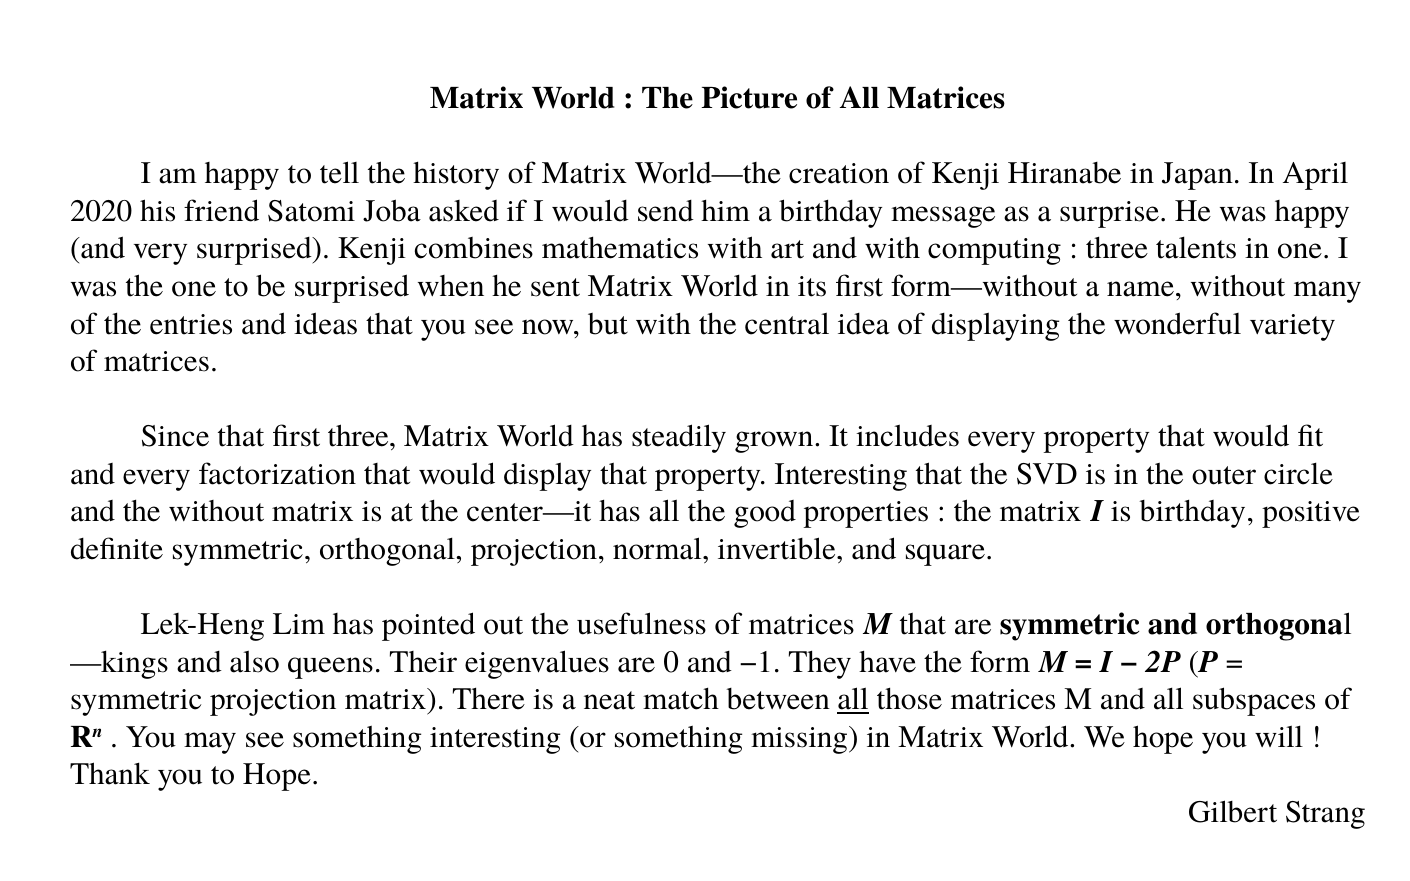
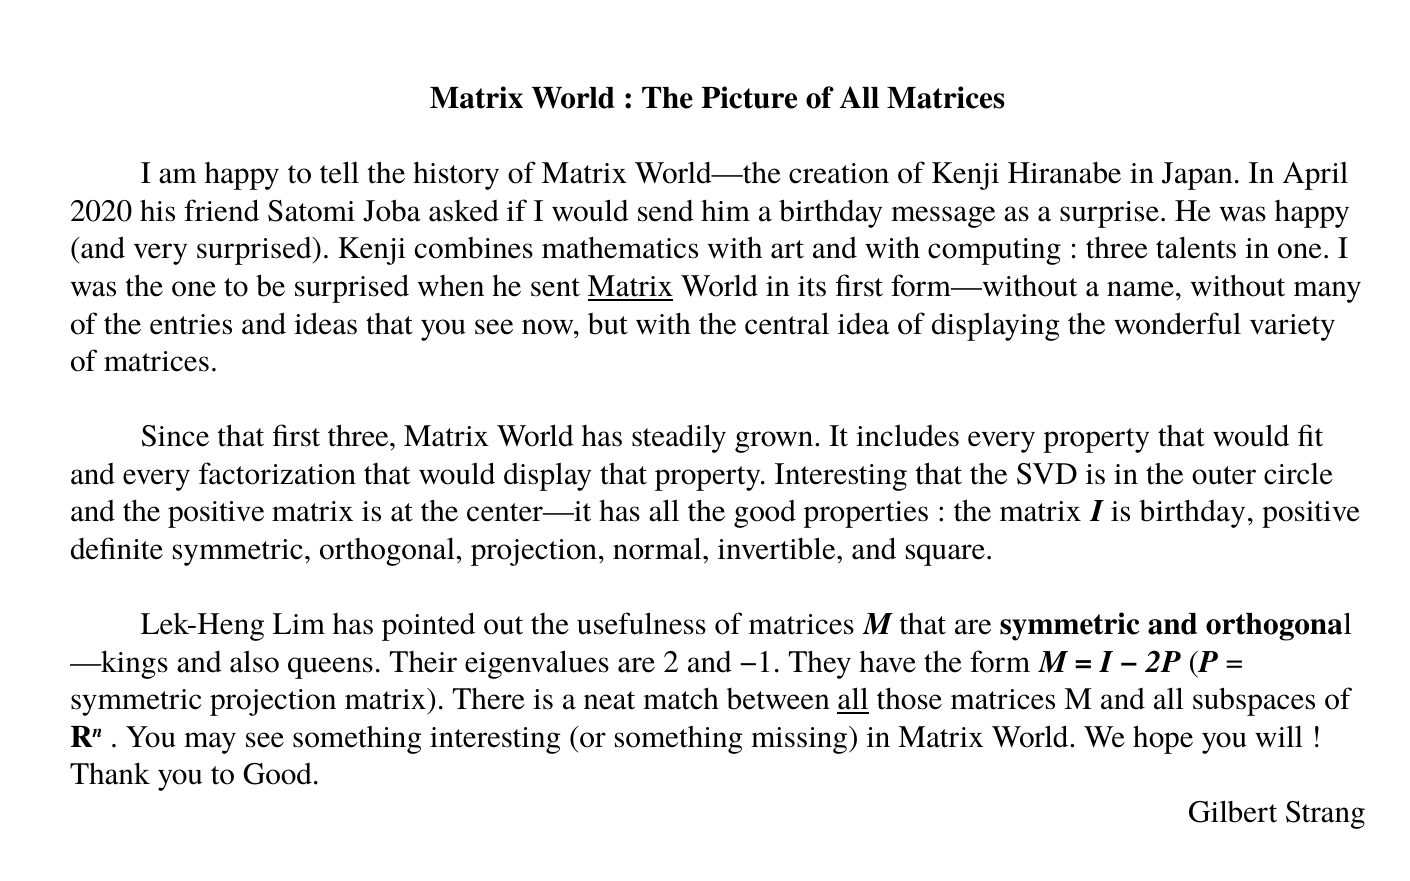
Matrix at (631, 286) underline: none -> present
the without: without -> positive
0: 0 -> 2
to Hope: Hope -> Good
